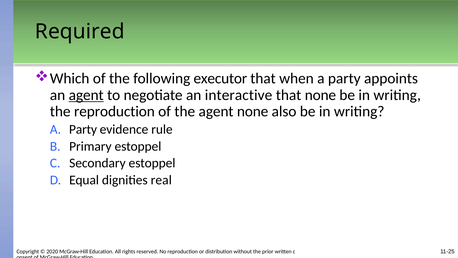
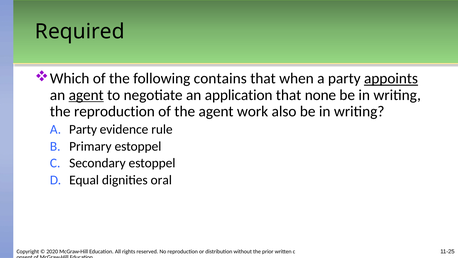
executor: executor -> contains
appoints underline: none -> present
interactive: interactive -> application
agent none: none -> work
real: real -> oral
